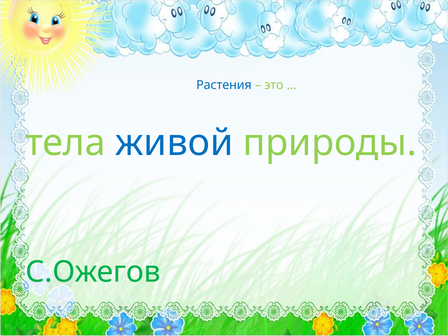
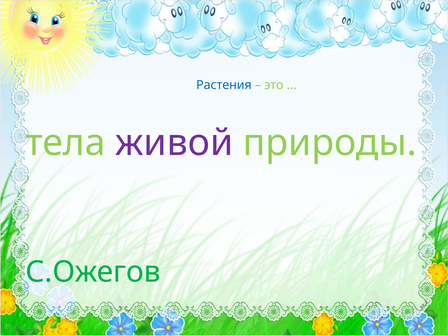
живой colour: blue -> purple
